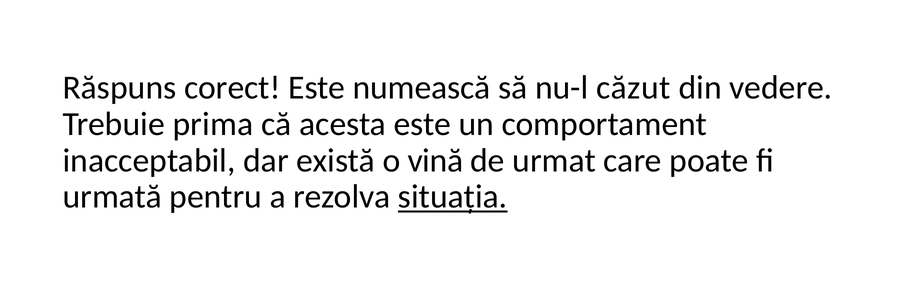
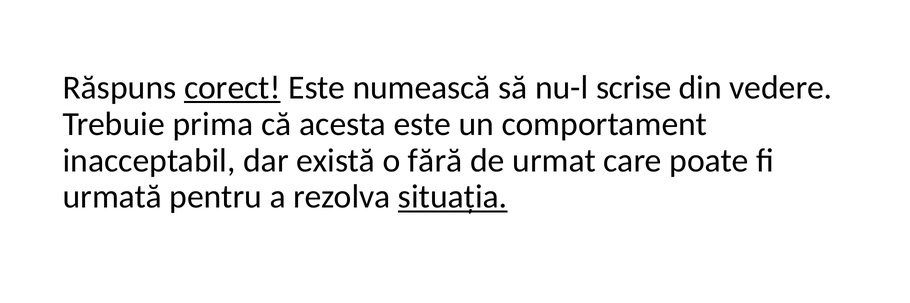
corect underline: none -> present
căzut: căzut -> scrise
vină: vină -> fără
